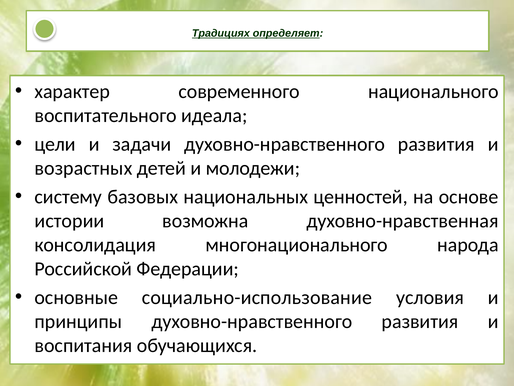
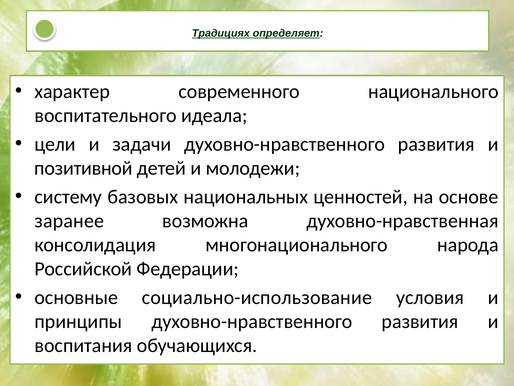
возрастных: возрастных -> позитивной
истории: истории -> заранее
